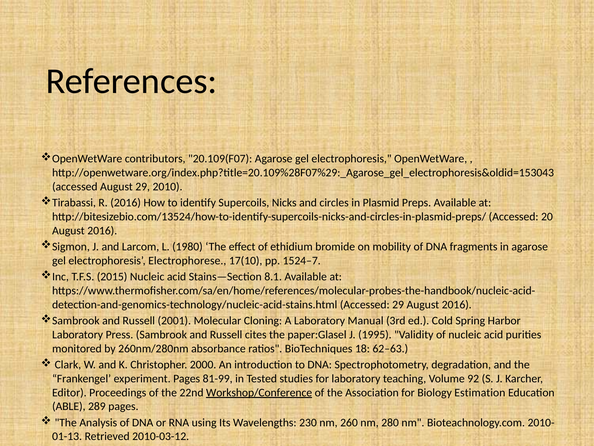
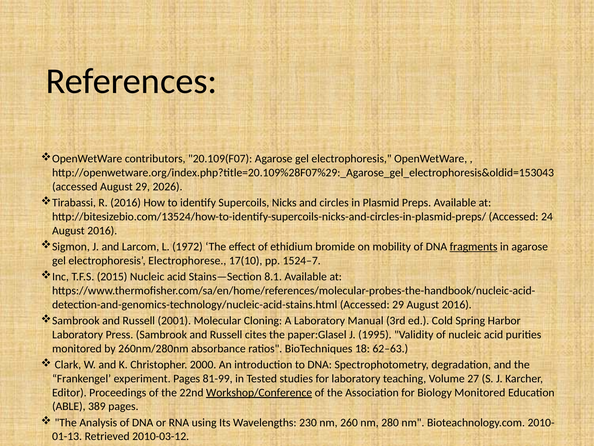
2010: 2010 -> 2026
20: 20 -> 24
1980: 1980 -> 1972
fragments underline: none -> present
92: 92 -> 27
Biology Estimation: Estimation -> Monitored
289: 289 -> 389
